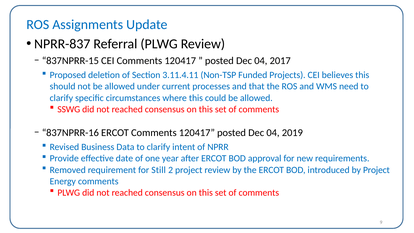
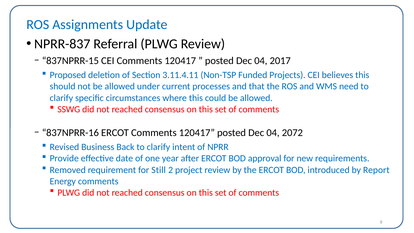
2019: 2019 -> 2072
Data: Data -> Back
by Project: Project -> Report
